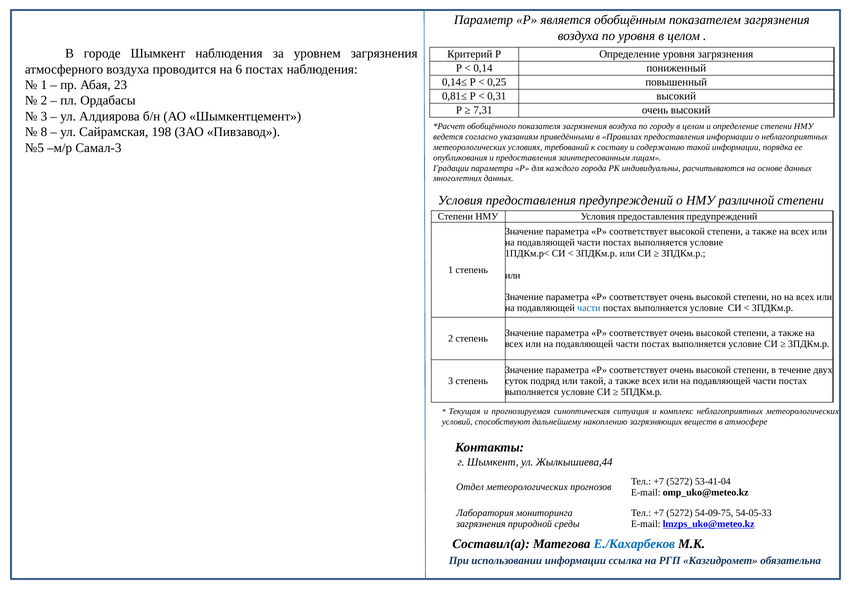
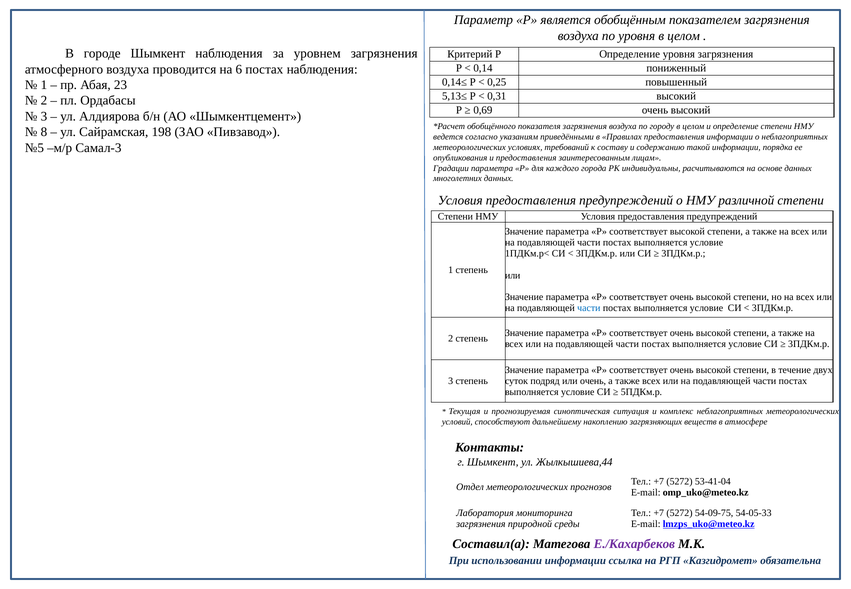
0,81≤: 0,81≤ -> 5,13≤
7,31: 7,31 -> 0,69
или такой: такой -> очень
Е./Кахарбеков colour: blue -> purple
